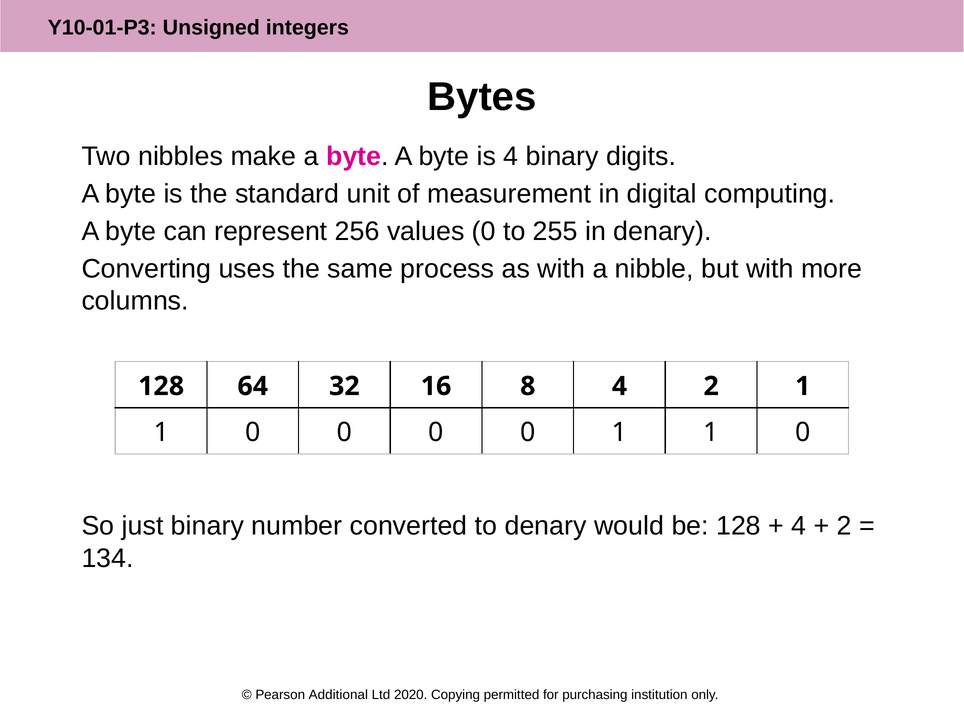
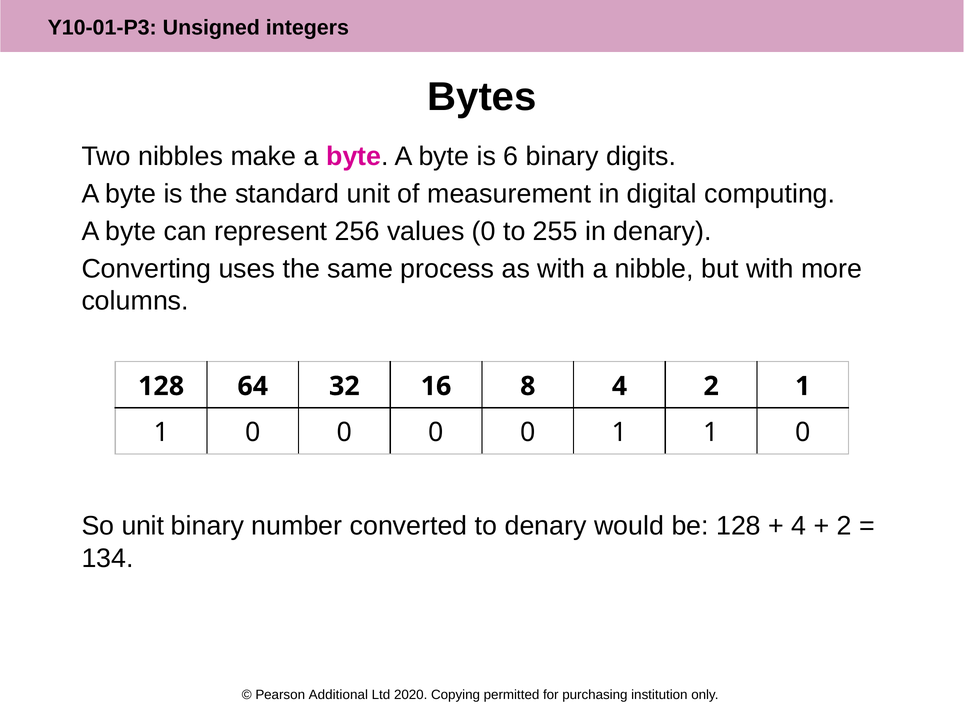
is 4: 4 -> 6
So just: just -> unit
